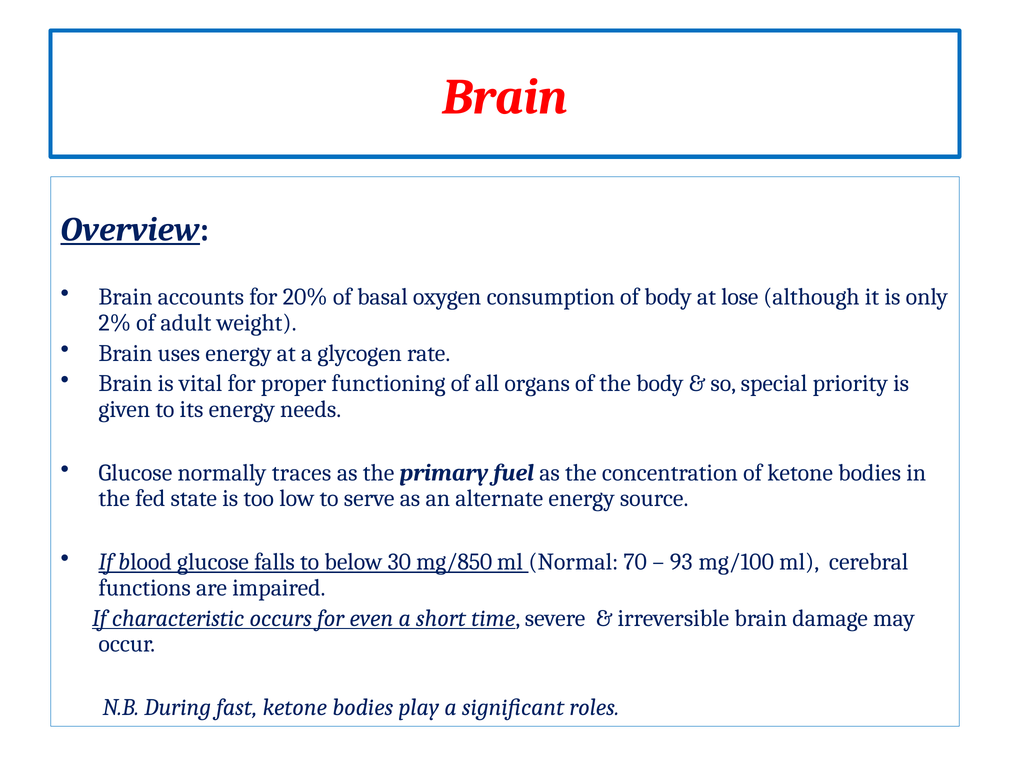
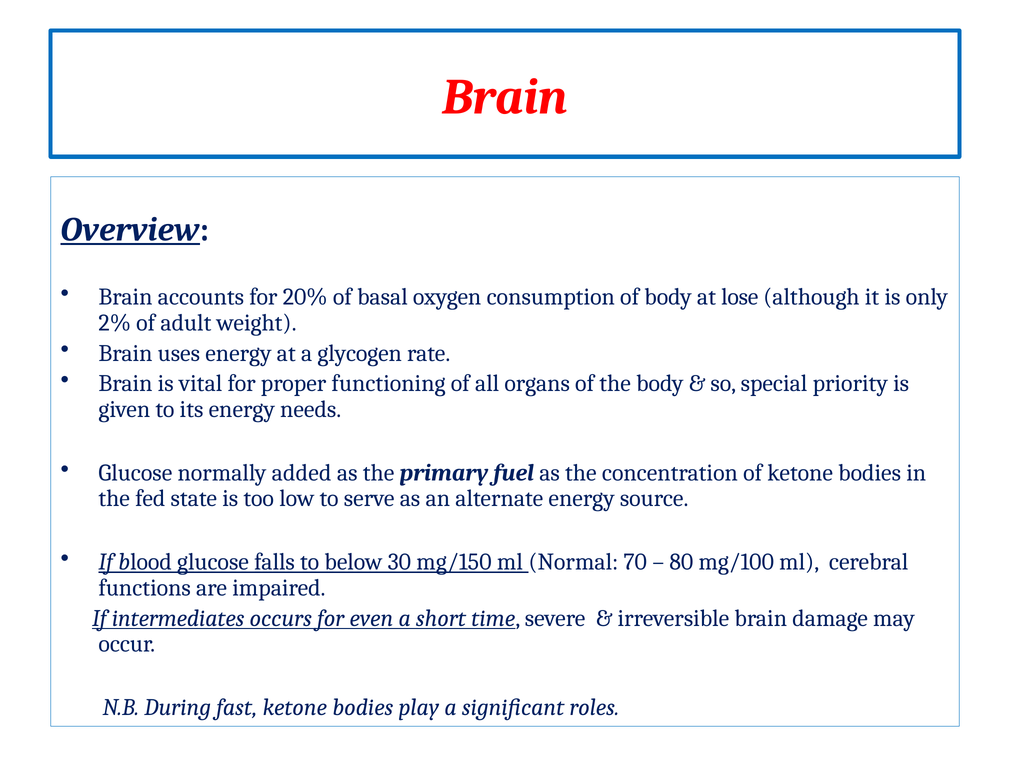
traces: traces -> added
mg/850: mg/850 -> mg/150
93: 93 -> 80
characteristic: characteristic -> intermediates
